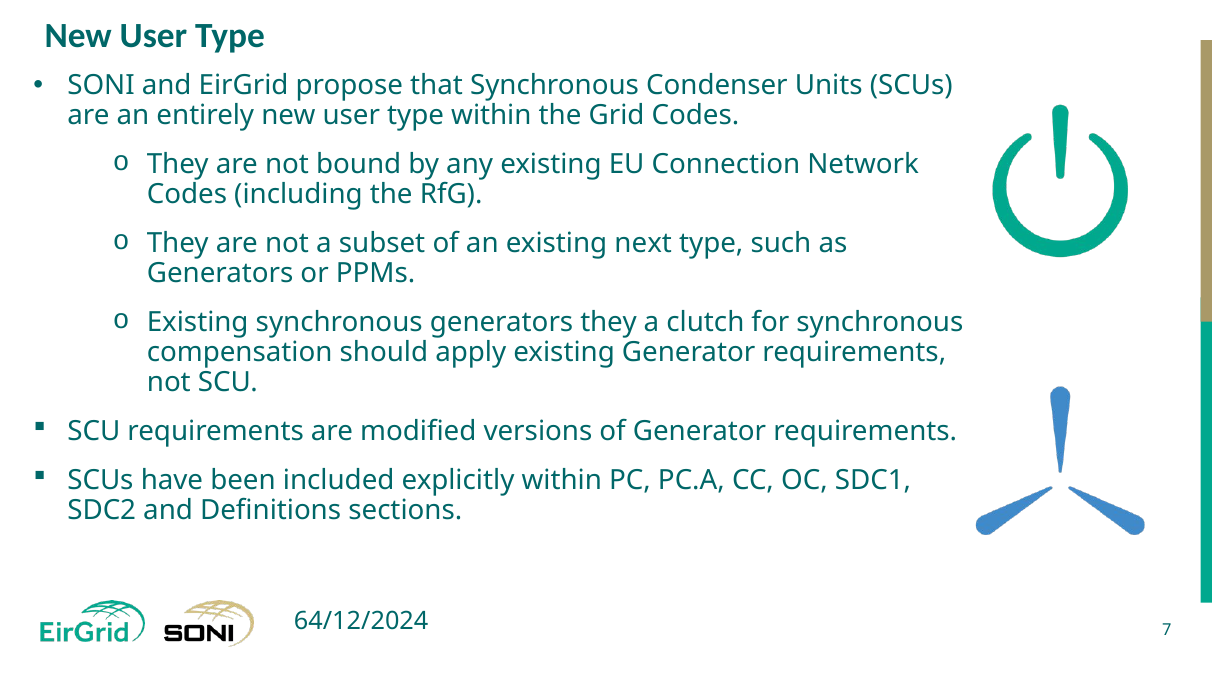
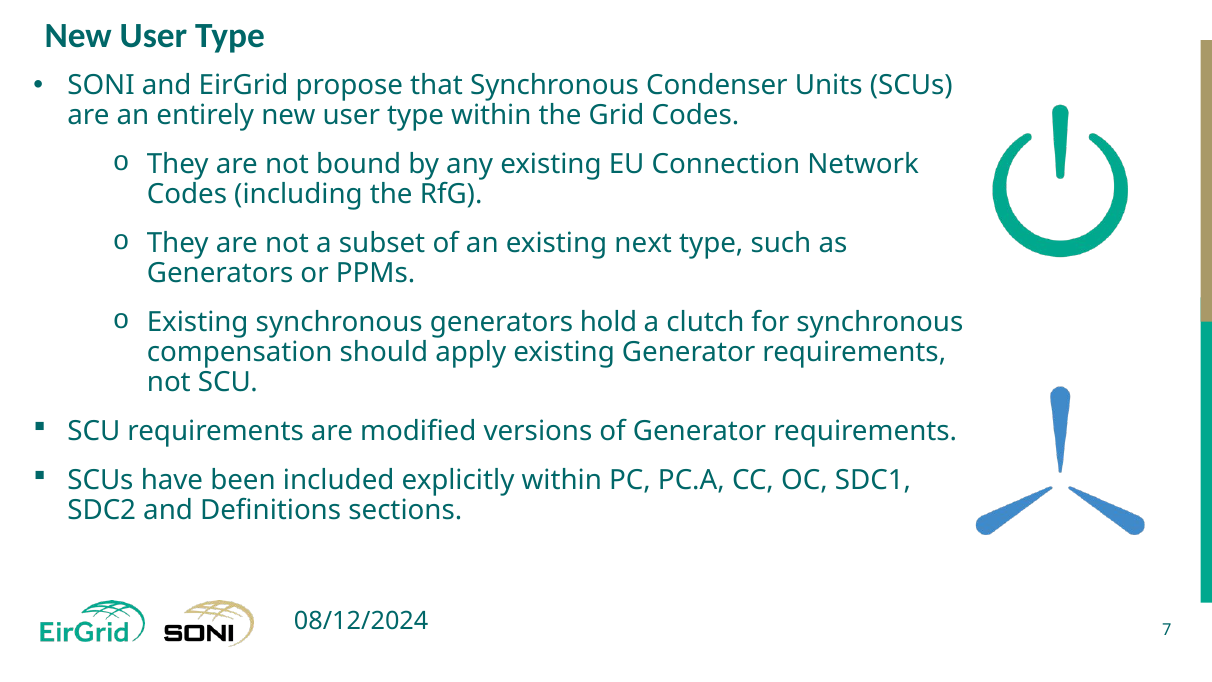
generators they: they -> hold
64/12/2024: 64/12/2024 -> 08/12/2024
